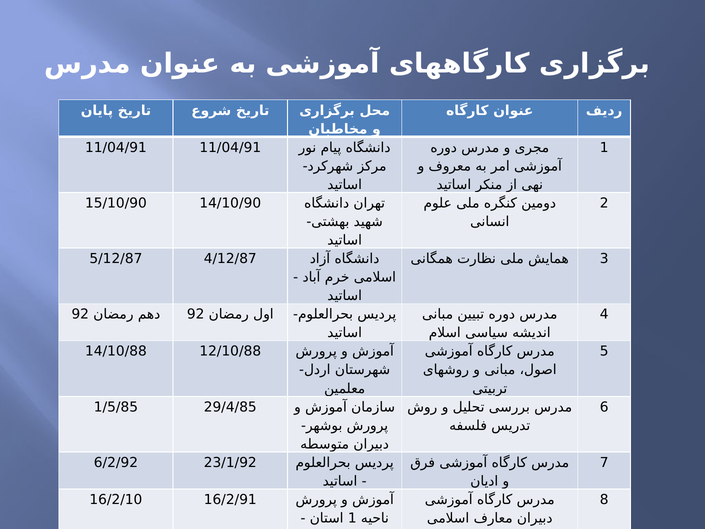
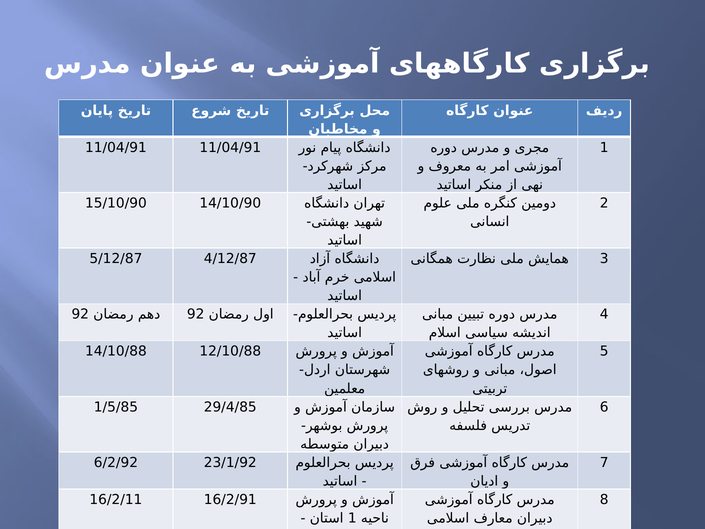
16/2/10: 16/2/10 -> 16/2/11
